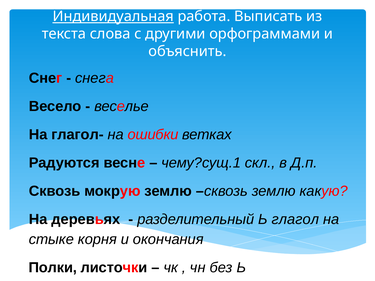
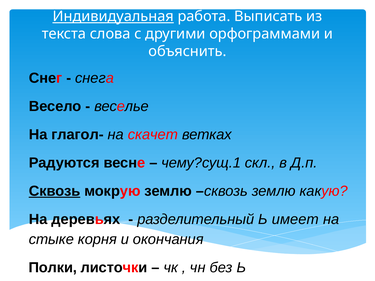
ошибки: ошибки -> скачет
Сквозь at (55, 191) underline: none -> present
глагол: глагол -> имеет
